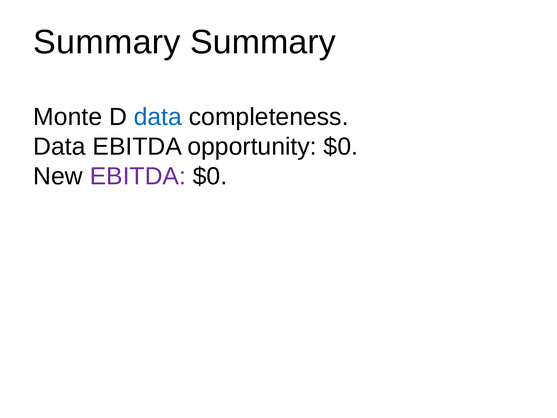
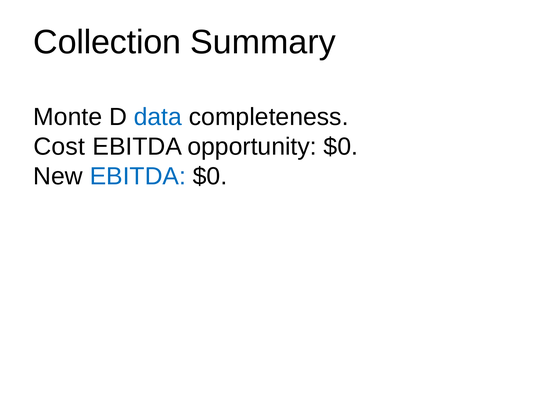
Summary at (107, 42): Summary -> Collection
Data at (59, 147): Data -> Cost
EBITDA at (138, 176) colour: purple -> blue
